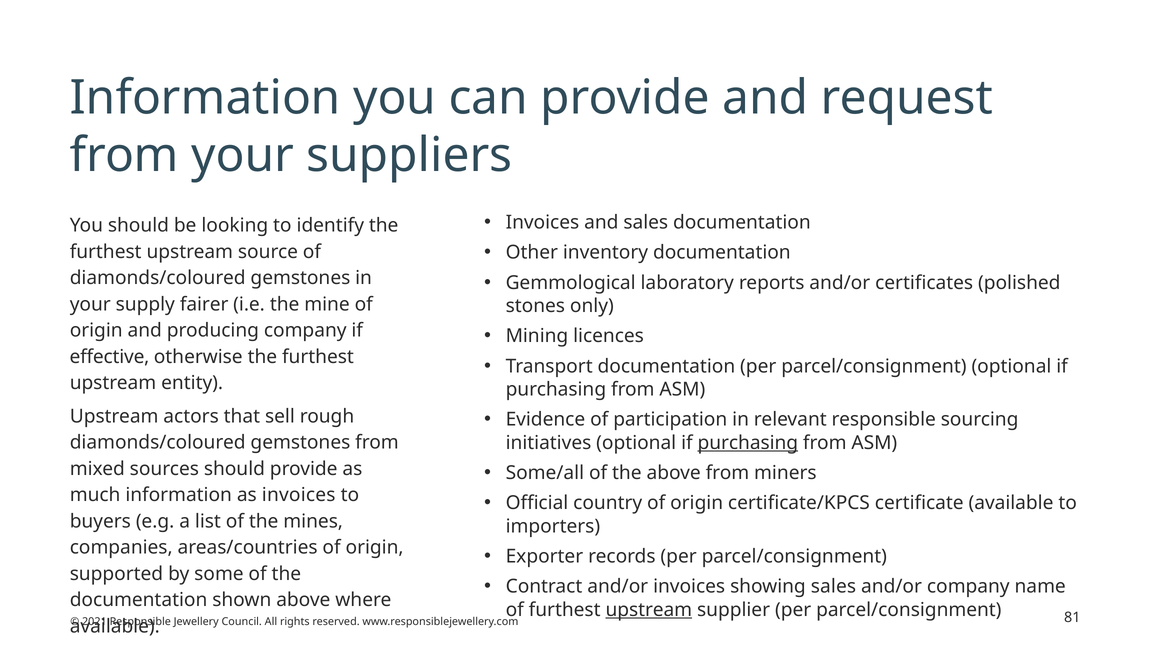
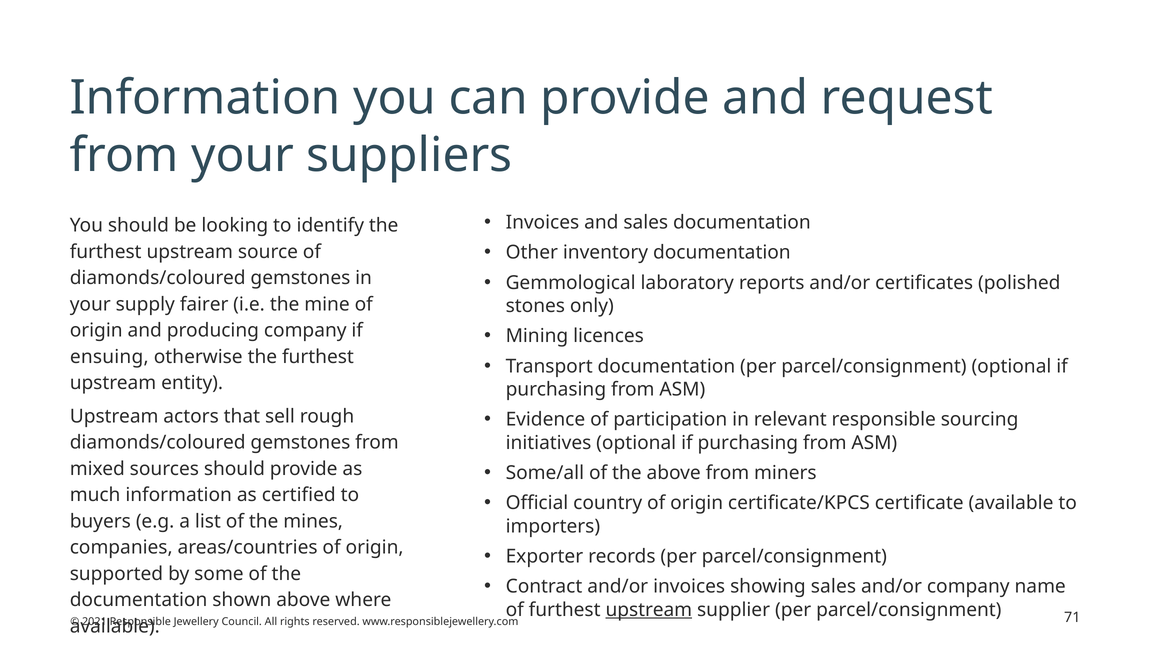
effective: effective -> ensuing
purchasing at (748, 442) underline: present -> none
as invoices: invoices -> certified
81: 81 -> 71
